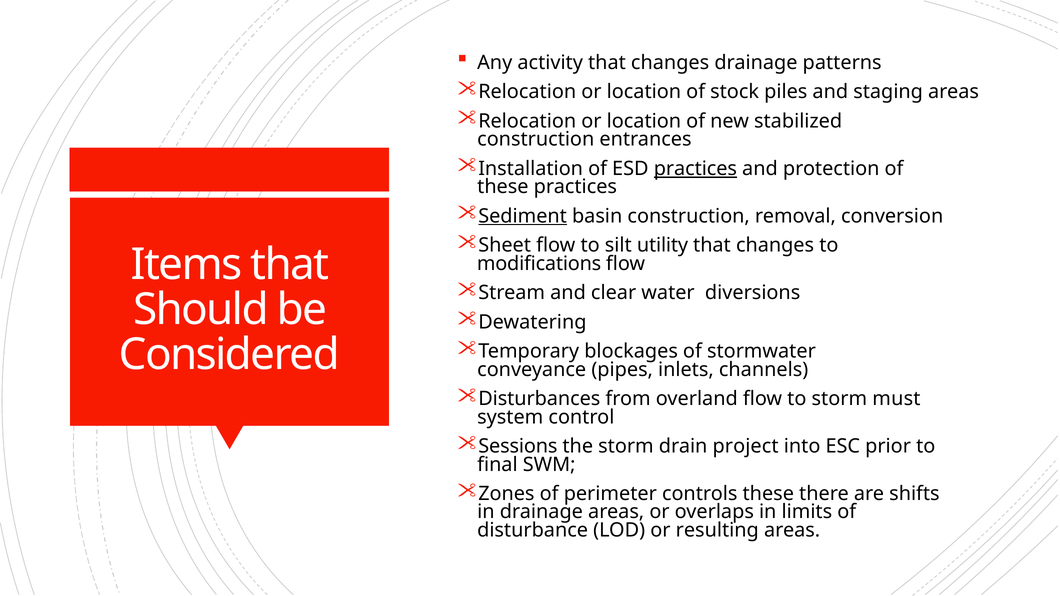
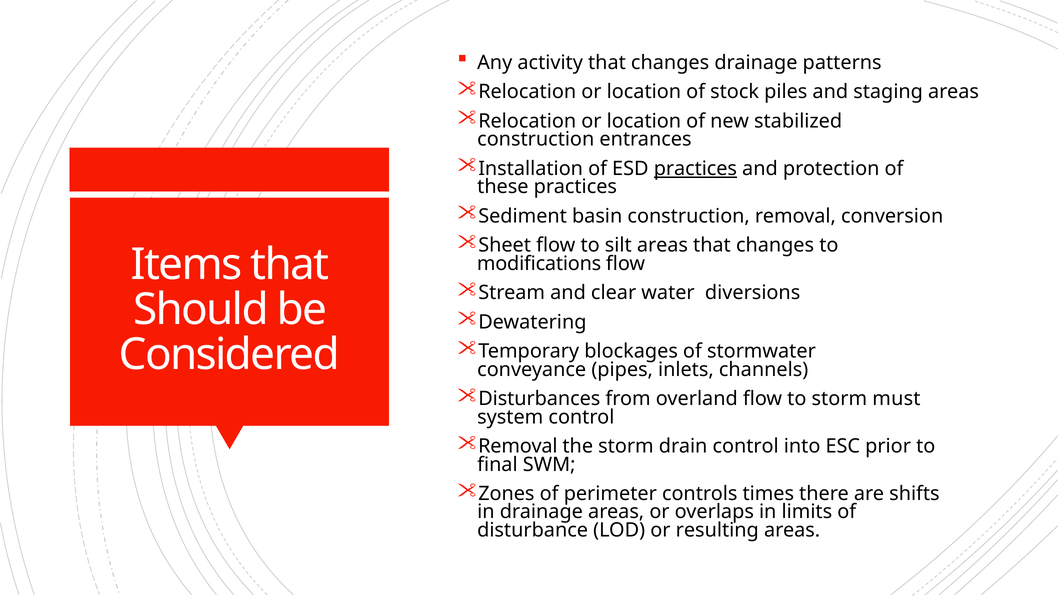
Sediment underline: present -> none
silt utility: utility -> areas
Sessions at (518, 446): Sessions -> Removal
drain project: project -> control
controls these: these -> times
